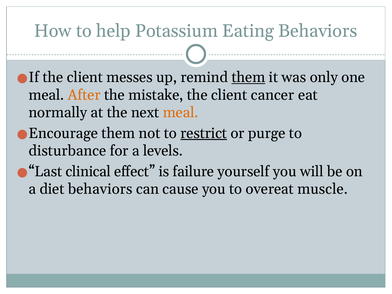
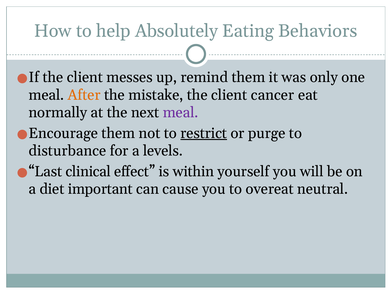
Potassium: Potassium -> Absolutely
them at (248, 77) underline: present -> none
meal at (181, 113) colour: orange -> purple
failure: failure -> within
diet behaviors: behaviors -> important
muscle: muscle -> neutral
